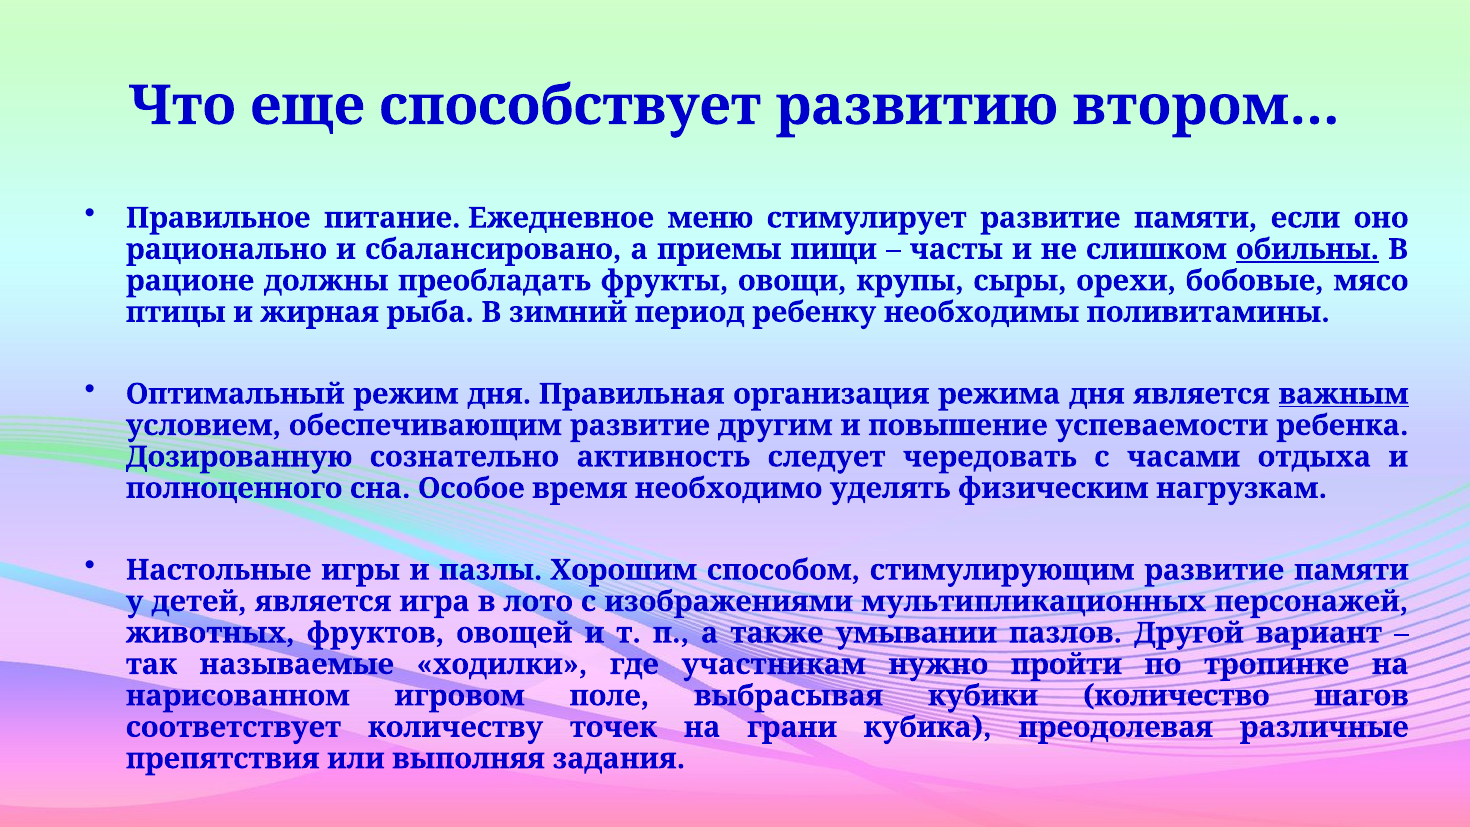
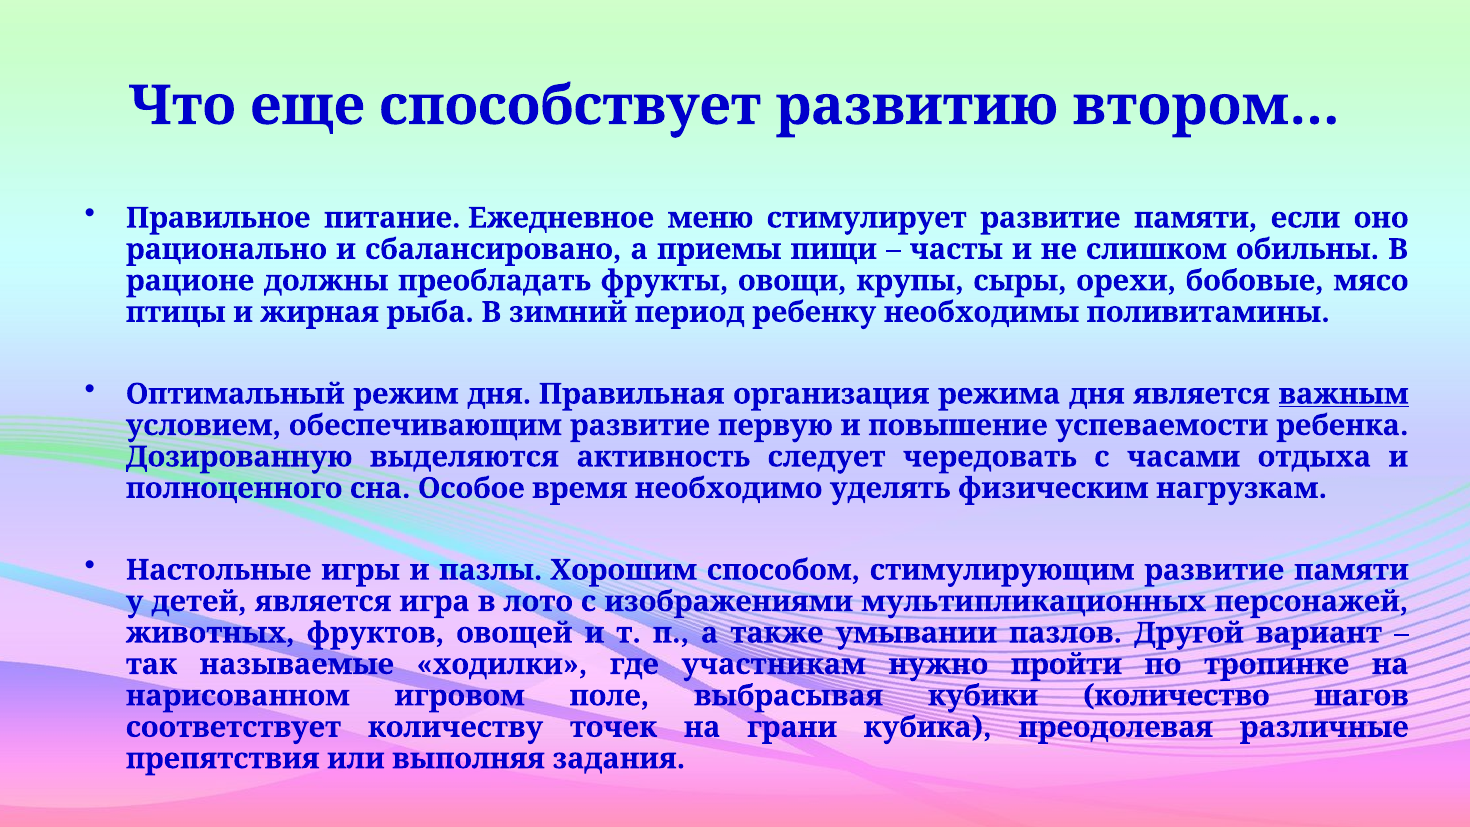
обильны underline: present -> none
другим: другим -> первую
сознательно: сознательно -> выделяются
